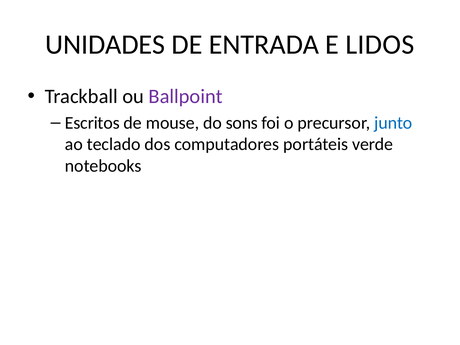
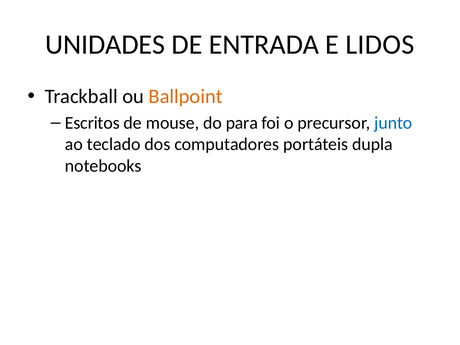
Ballpoint colour: purple -> orange
sons: sons -> para
verde: verde -> dupla
